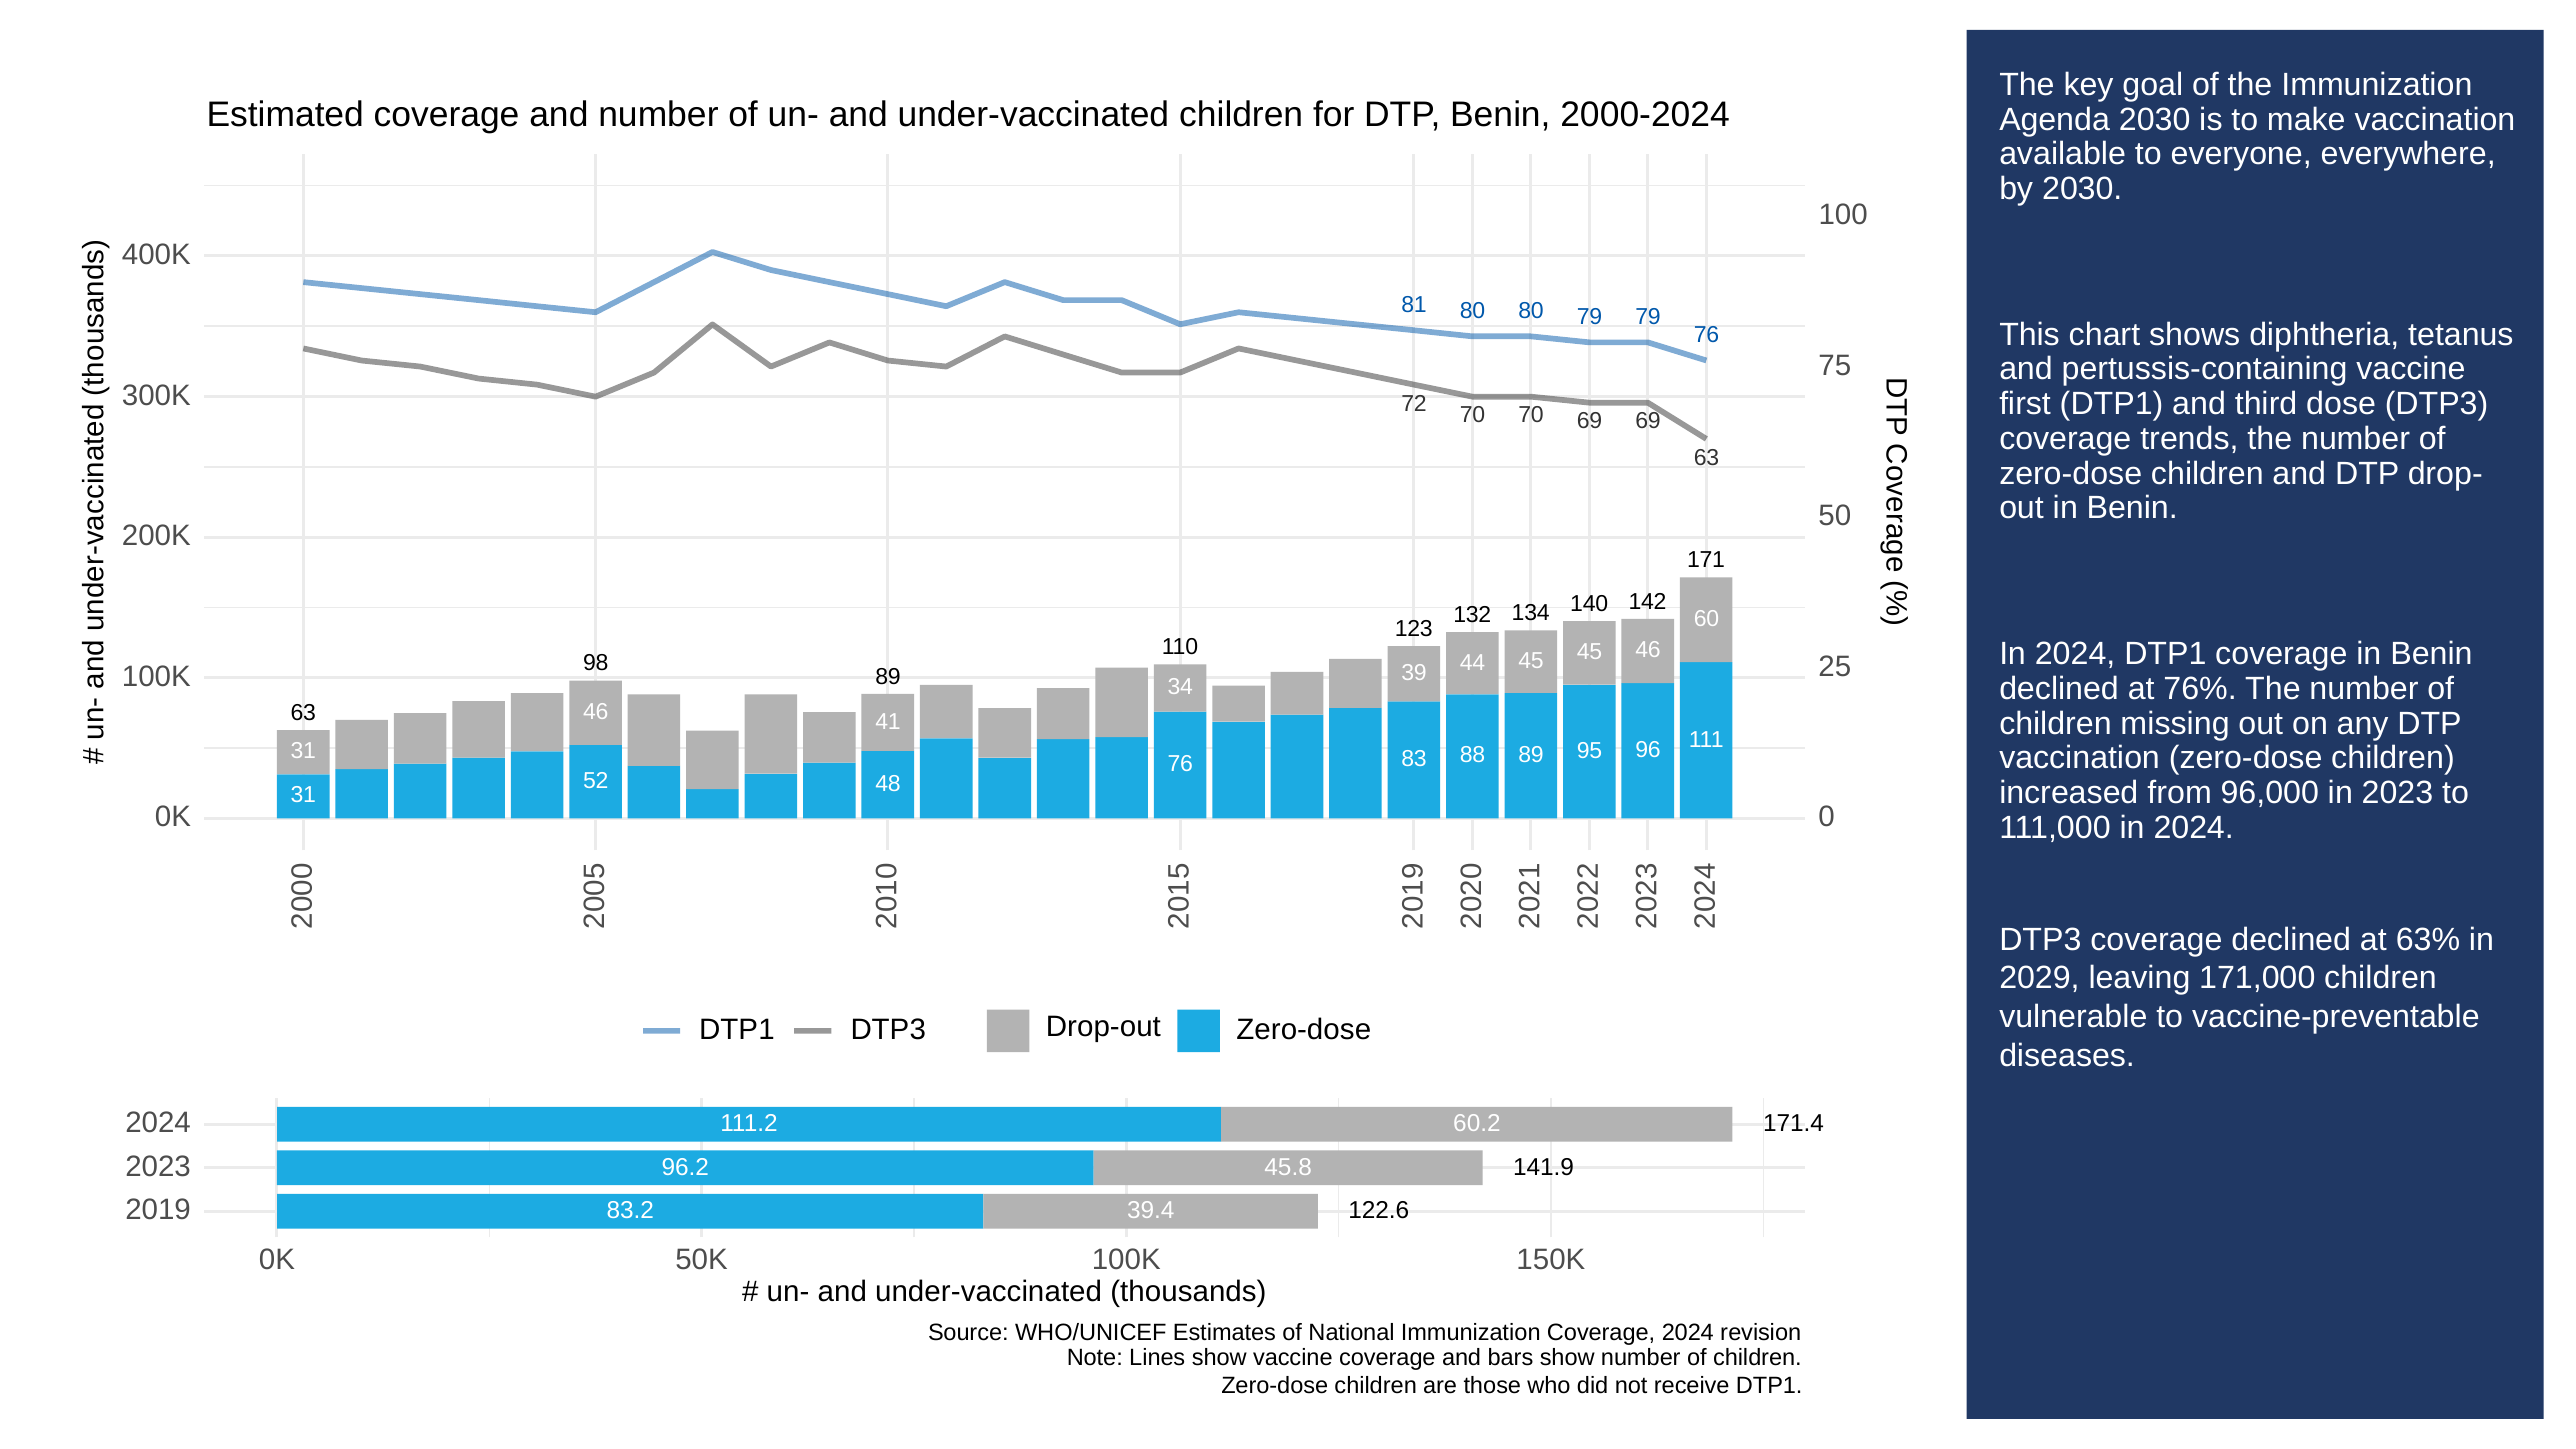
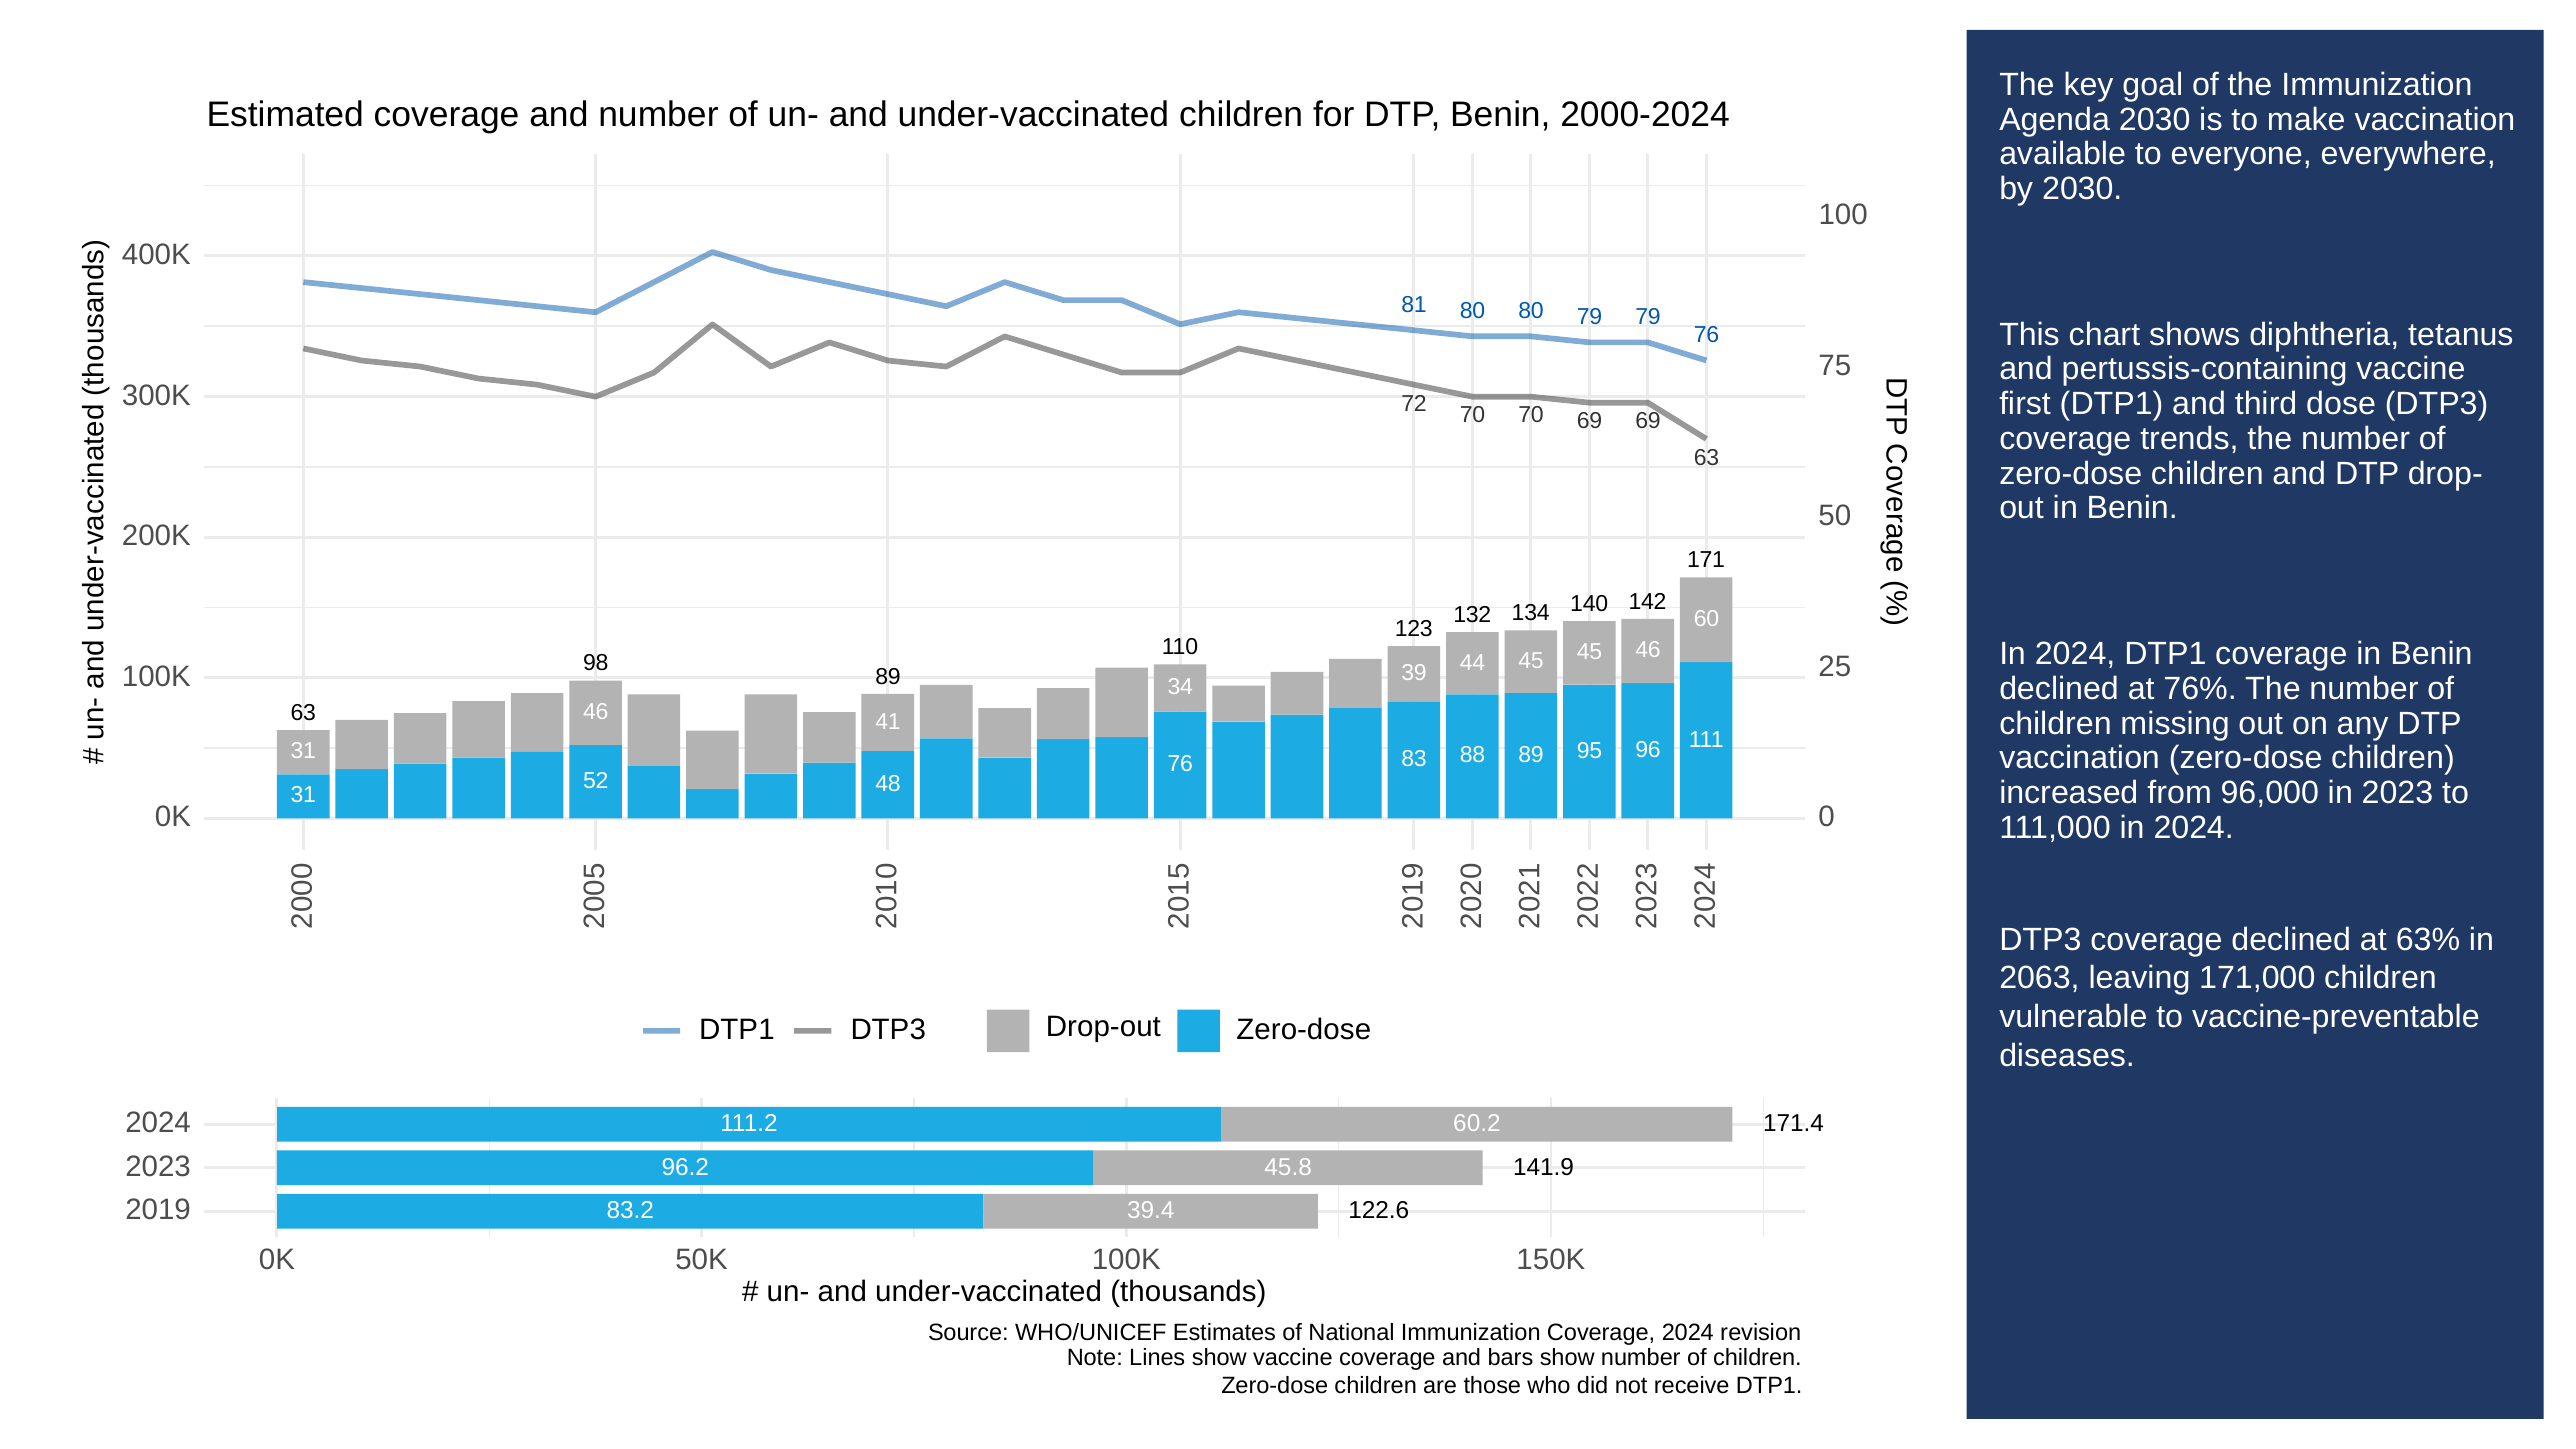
2029: 2029 -> 2063
